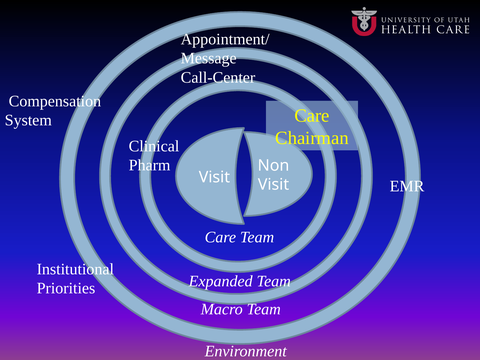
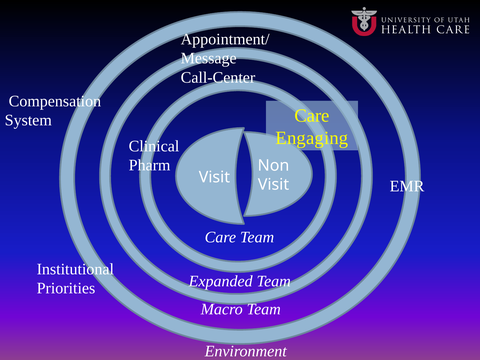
Chairman: Chairman -> Engaging
